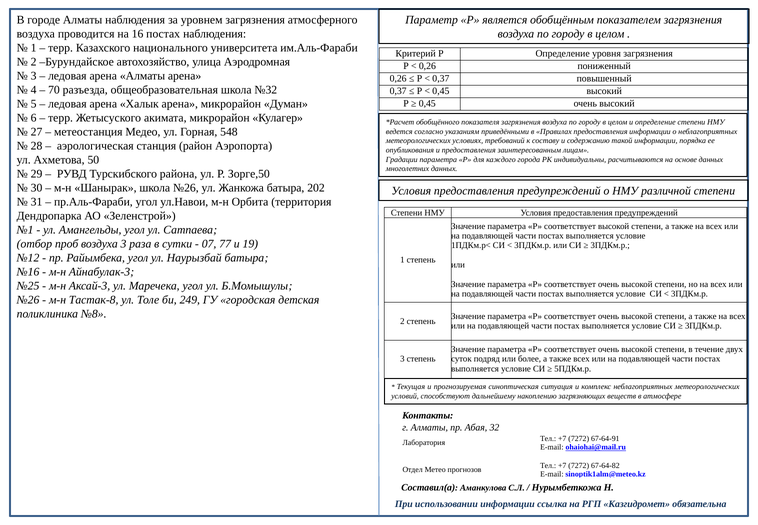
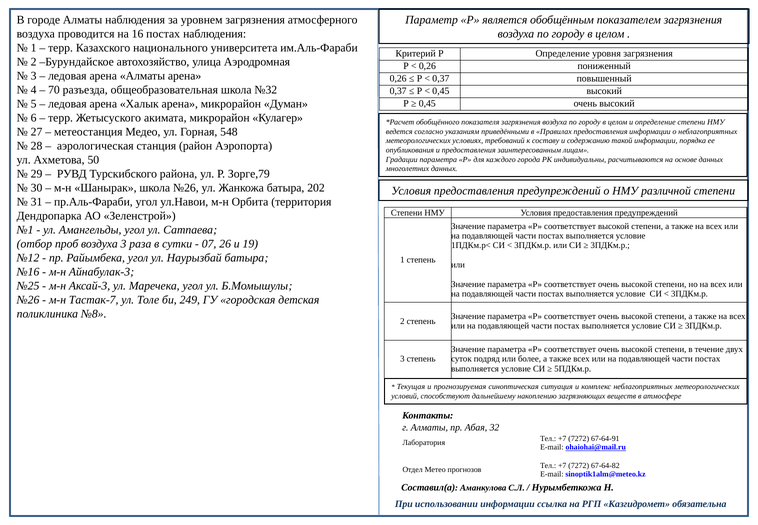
Зорге,50: Зорге,50 -> Зорге,79
77: 77 -> 26
Тастак-8: Тастак-8 -> Тастак-7
